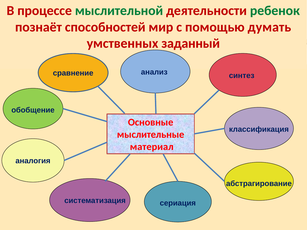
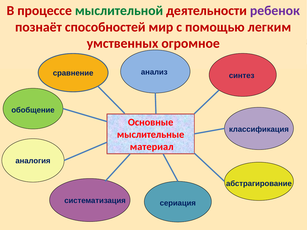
ребенок colour: green -> purple
думать: думать -> легким
заданный: заданный -> огромное
